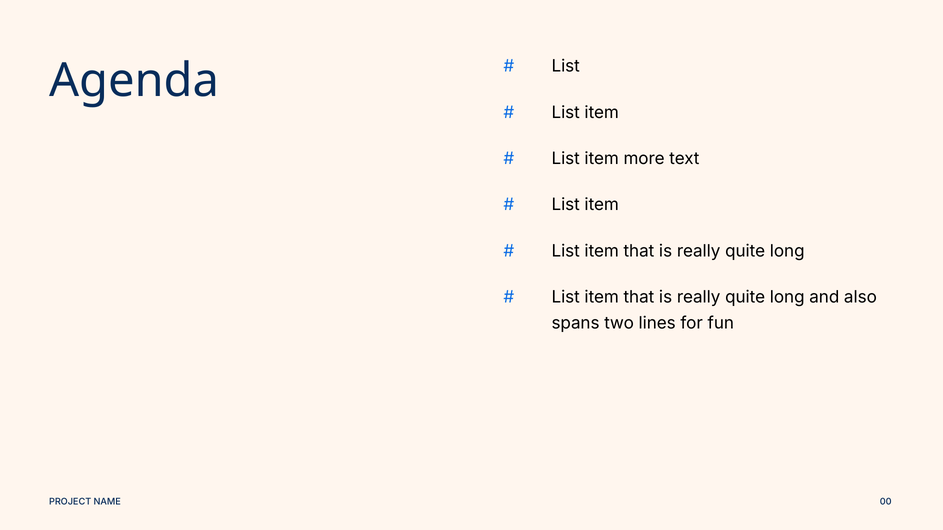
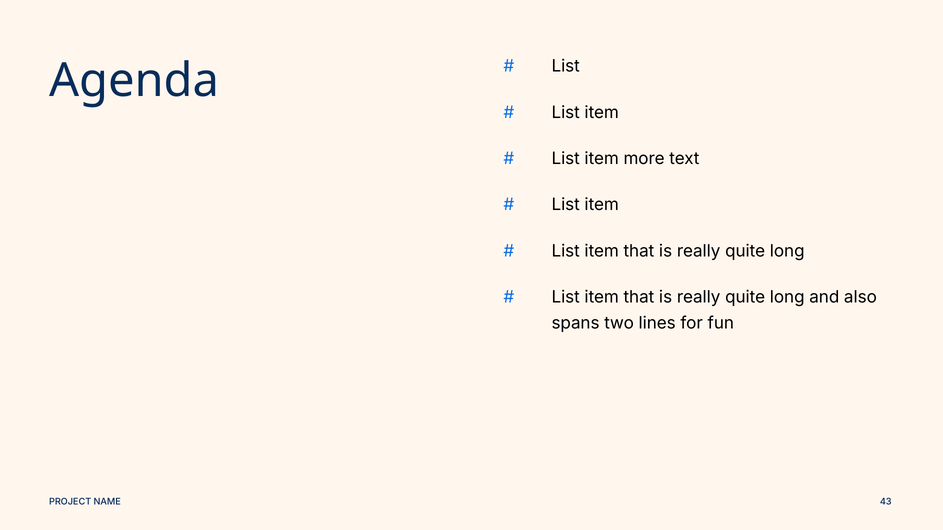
00: 00 -> 43
